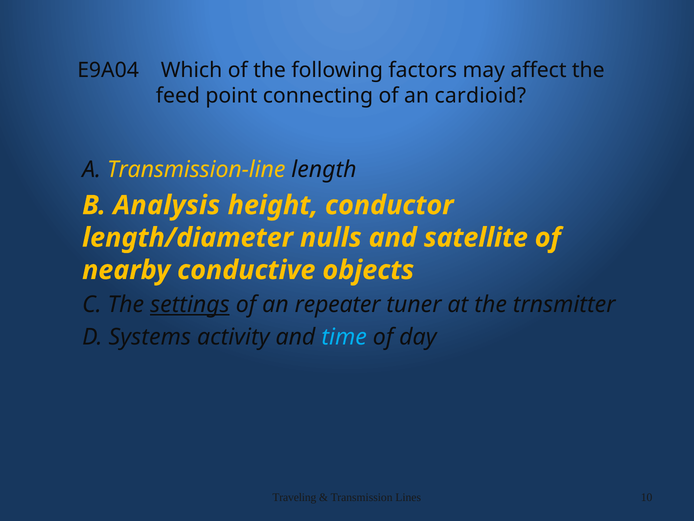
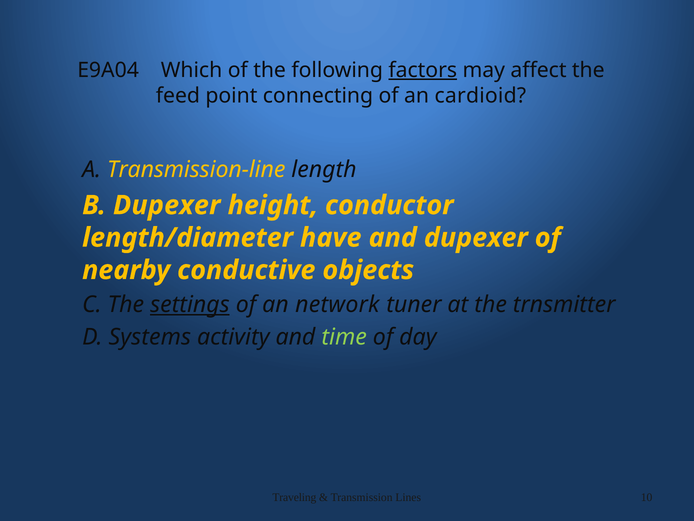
factors underline: none -> present
B Analysis: Analysis -> Dupexer
nulls: nulls -> have
and satellite: satellite -> dupexer
repeater: repeater -> network
time colour: light blue -> light green
